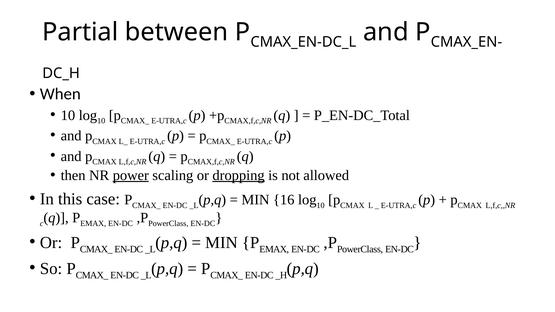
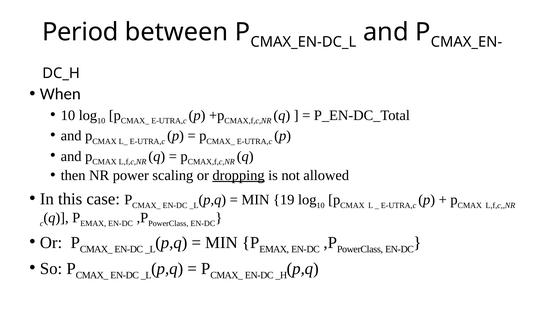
Partial: Partial -> Period
power underline: present -> none
16: 16 -> 19
